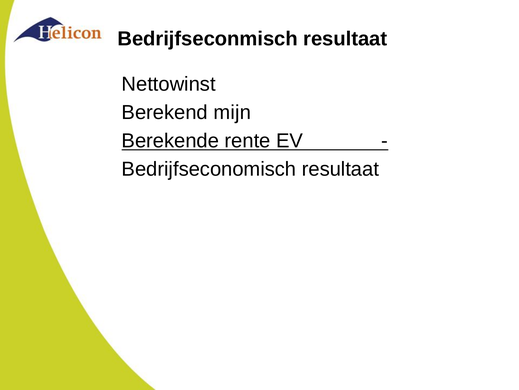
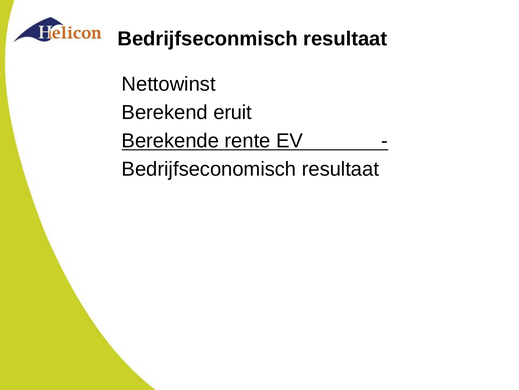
mijn: mijn -> eruit
